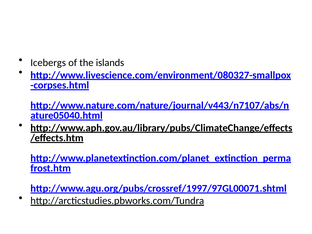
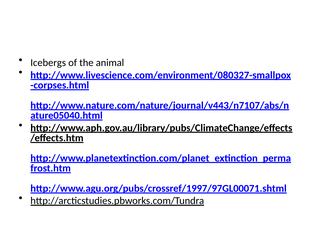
islands: islands -> animal
